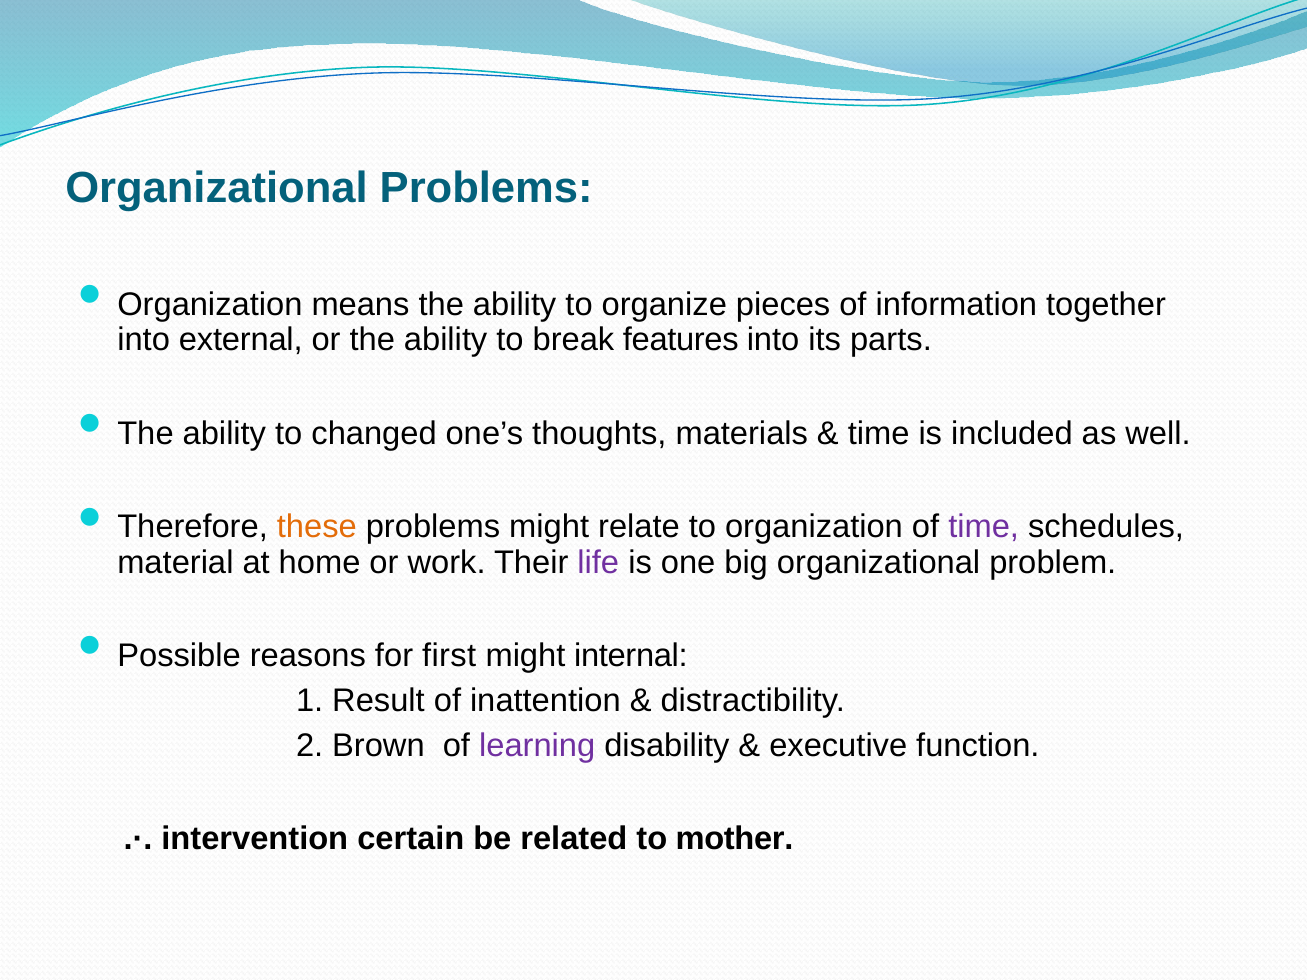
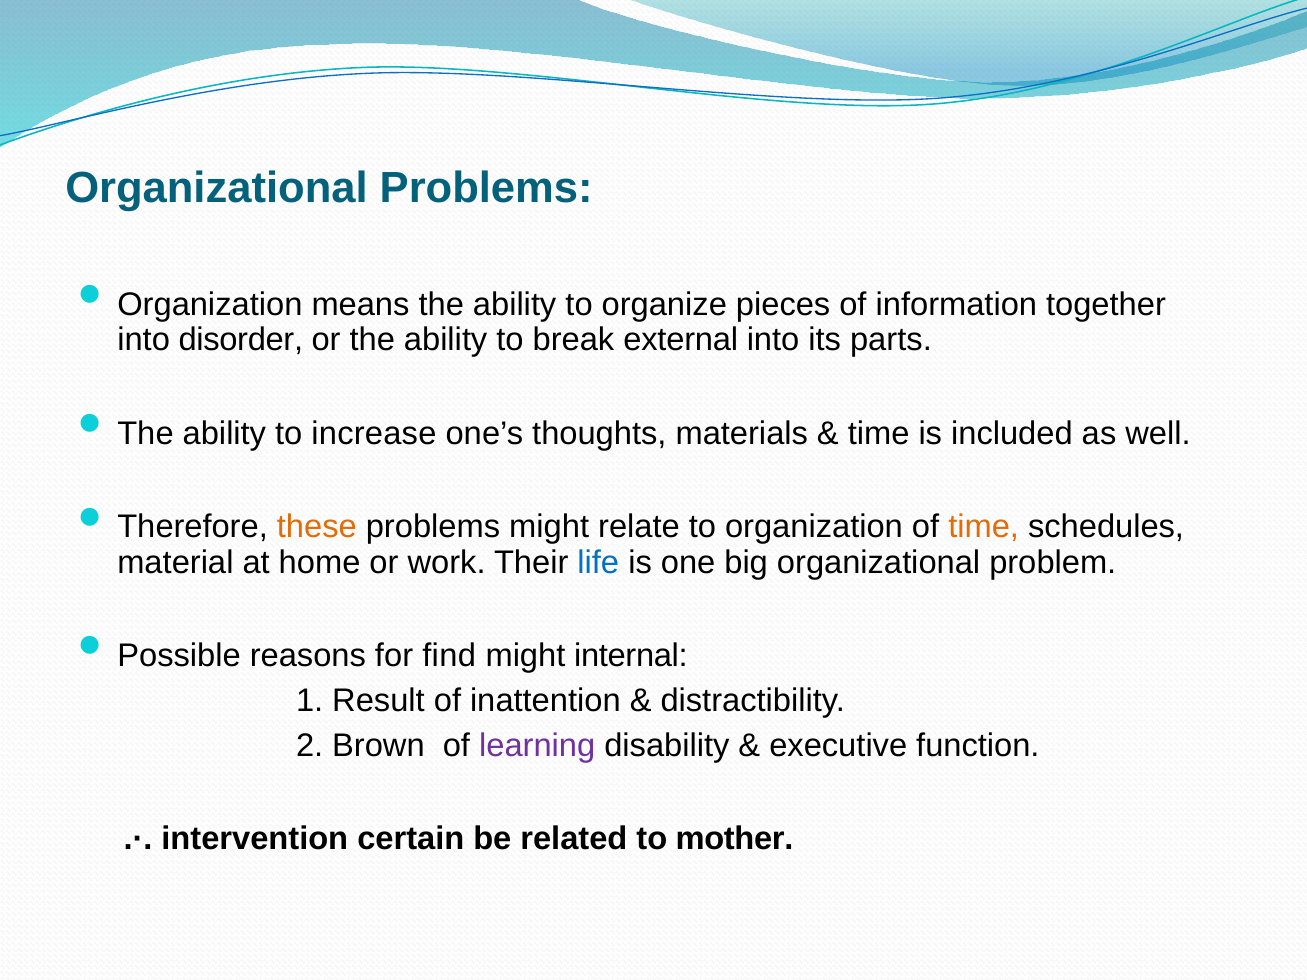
external: external -> disorder
features: features -> external
changed: changed -> increase
time at (984, 527) colour: purple -> orange
life colour: purple -> blue
first: first -> find
